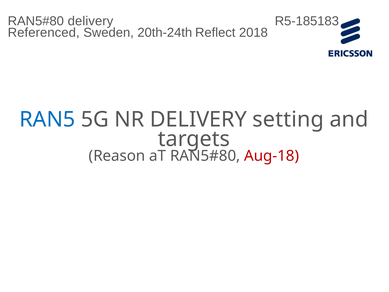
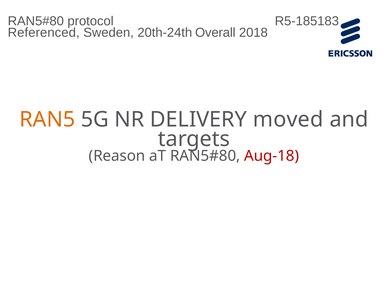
delivery at (90, 21): delivery -> protocol
Reflect: Reflect -> Overall
RAN5 colour: blue -> orange
setting: setting -> moved
